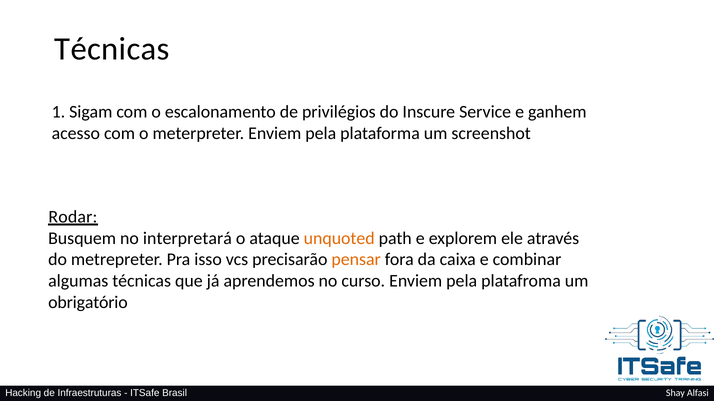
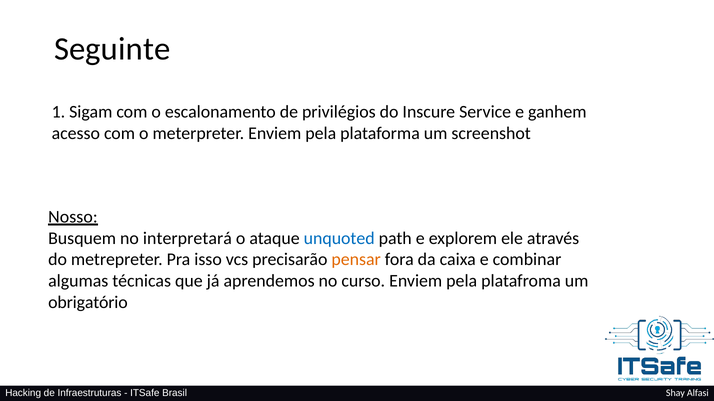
Técnicas at (112, 49): Técnicas -> Seguinte
Rodar: Rodar -> Nosso
unquoted colour: orange -> blue
